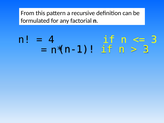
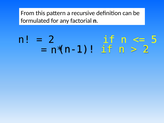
4 at (51, 40): 4 -> 2
3 at (154, 40): 3 -> 5
3 at (146, 49): 3 -> 2
